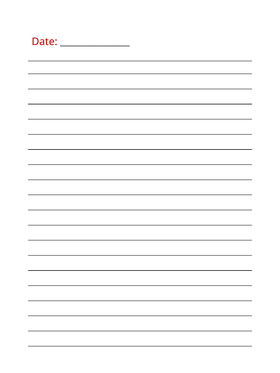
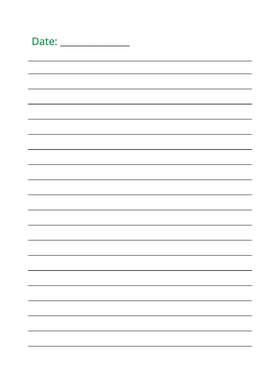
Date colour: red -> green
